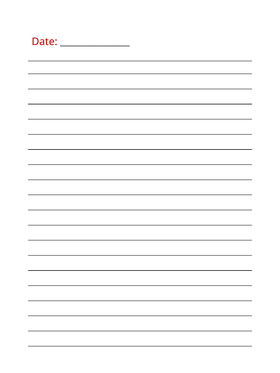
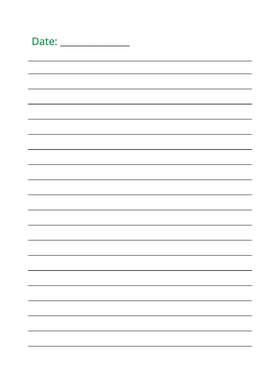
Date colour: red -> green
